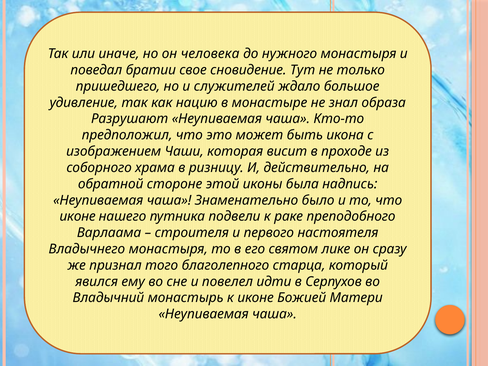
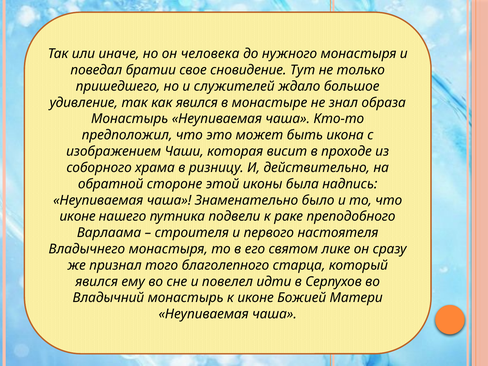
как нацию: нацию -> явился
Разрушают at (130, 119): Разрушают -> Монастырь
